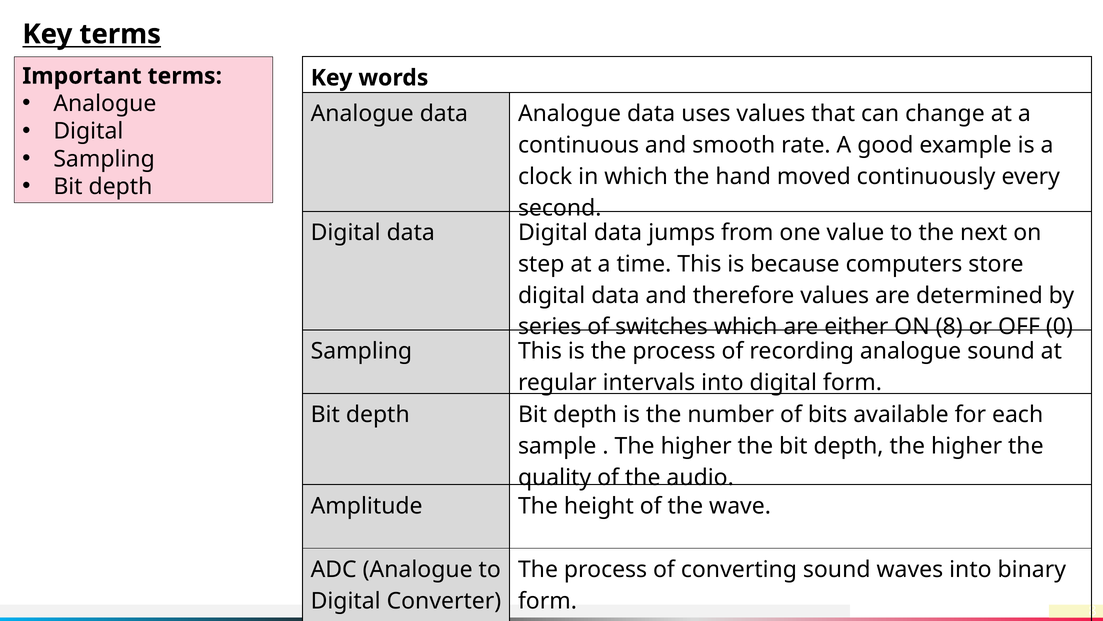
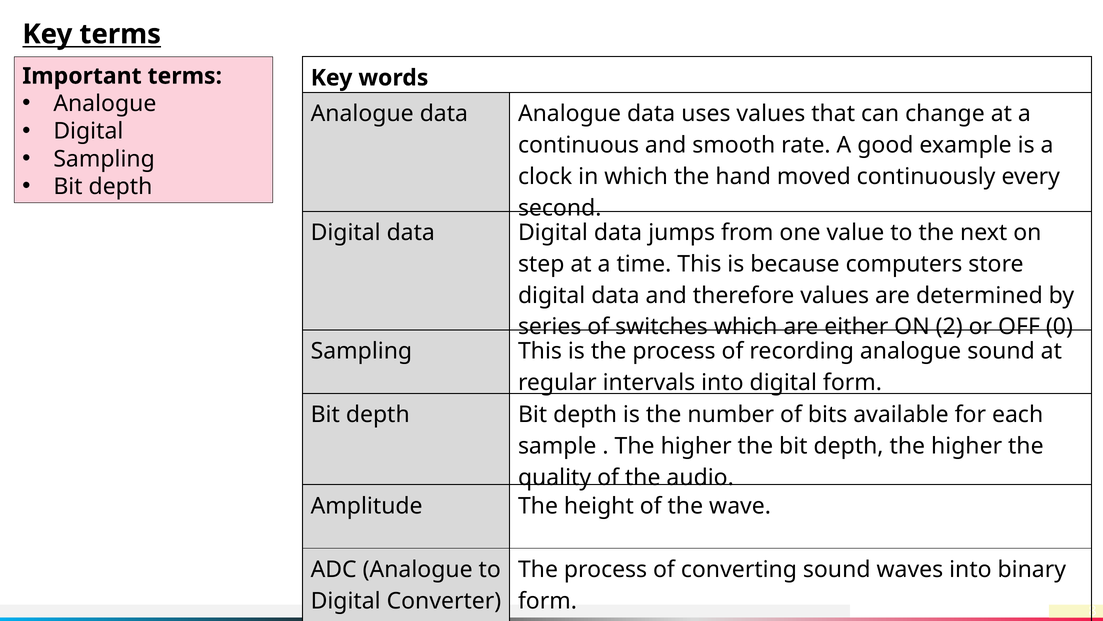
ON 8: 8 -> 2
